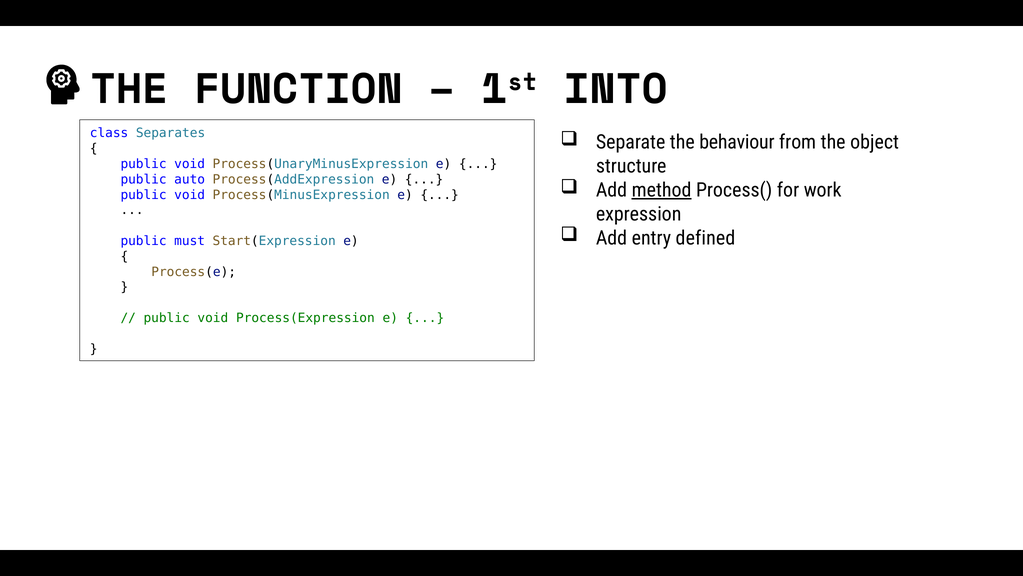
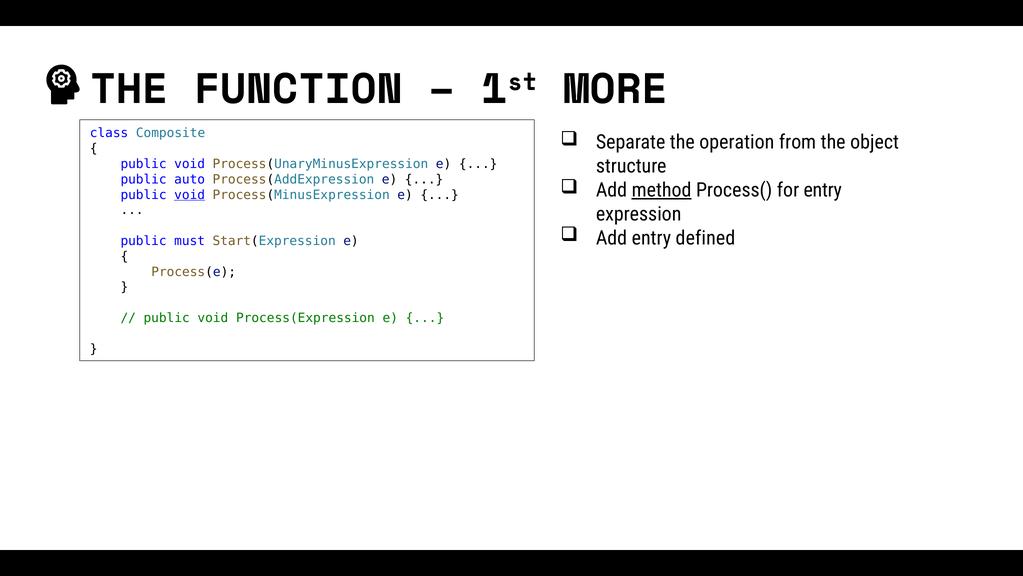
INTO: INTO -> MORE
Separates: Separates -> Composite
behaviour: behaviour -> operation
for work: work -> entry
void at (190, 195) underline: none -> present
